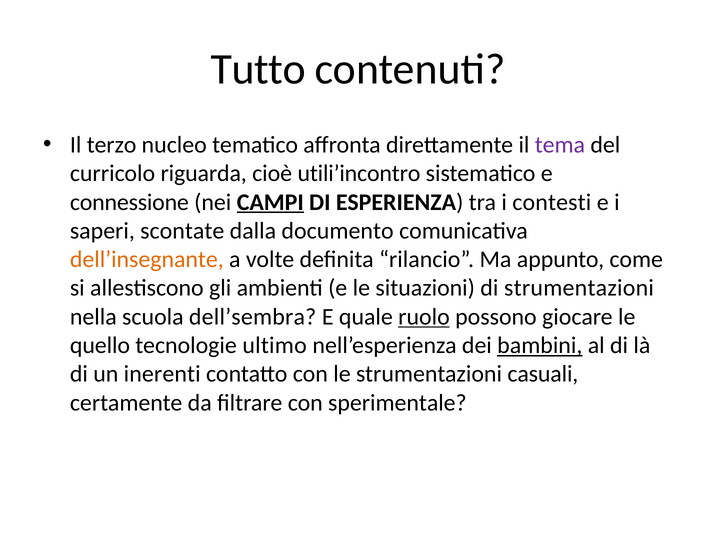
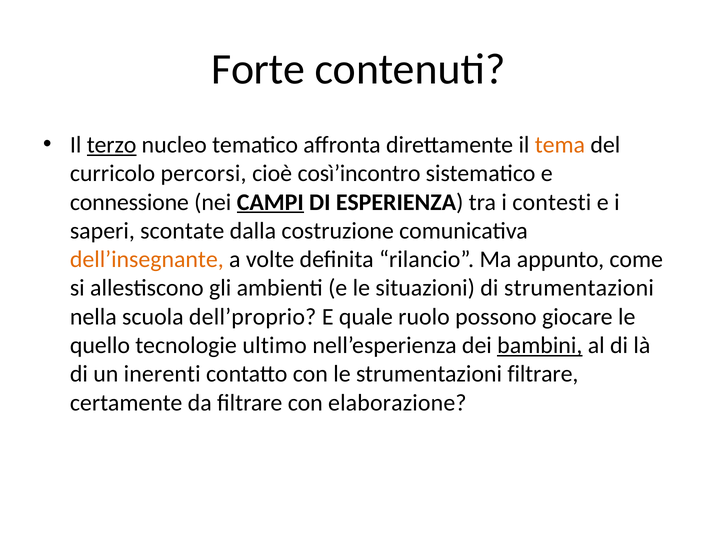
Tutto: Tutto -> Forte
terzo underline: none -> present
tema colour: purple -> orange
riguarda: riguarda -> percorsi
utili’incontro: utili’incontro -> così’incontro
documento: documento -> costruzione
dell’sembra: dell’sembra -> dell’proprio
ruolo underline: present -> none
strumentazioni casuali: casuali -> filtrare
sperimentale: sperimentale -> elaborazione
